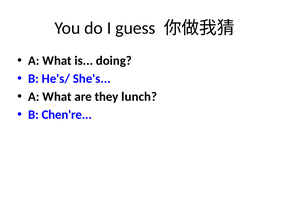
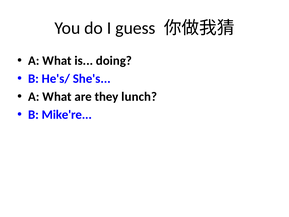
Chen're: Chen're -> Mike're
